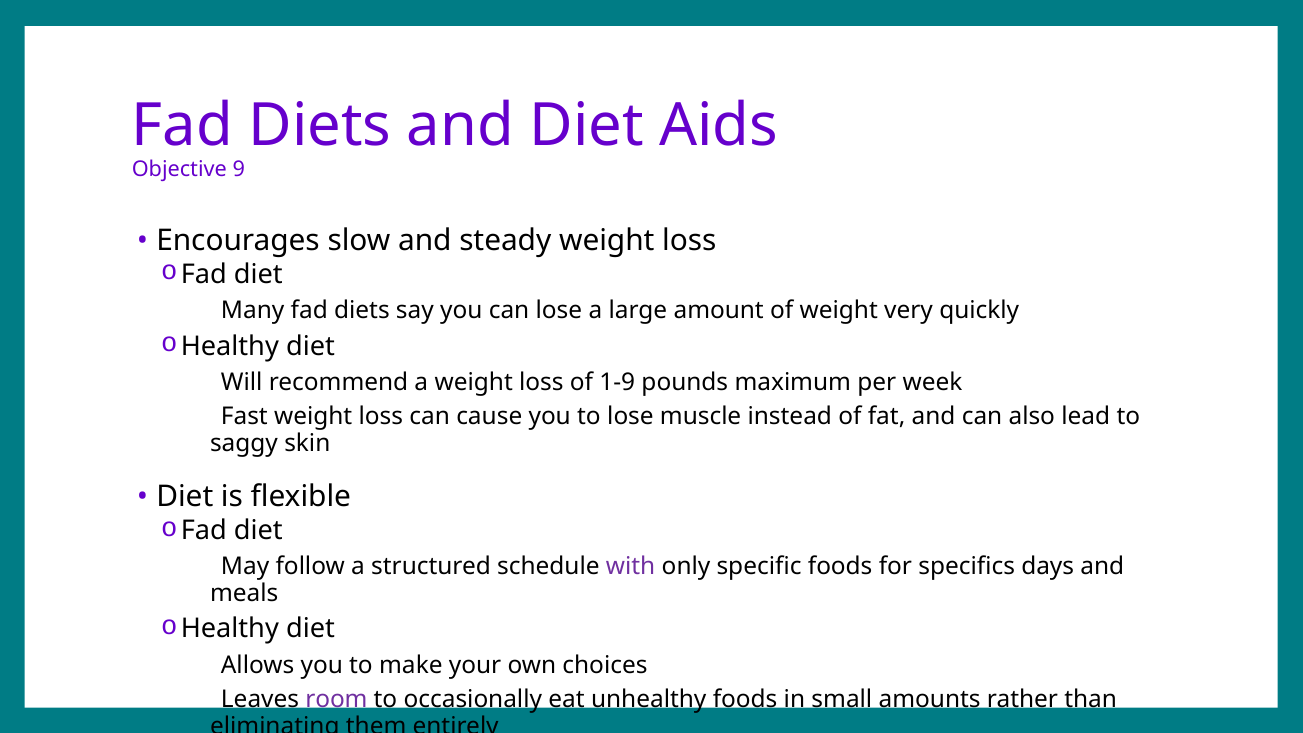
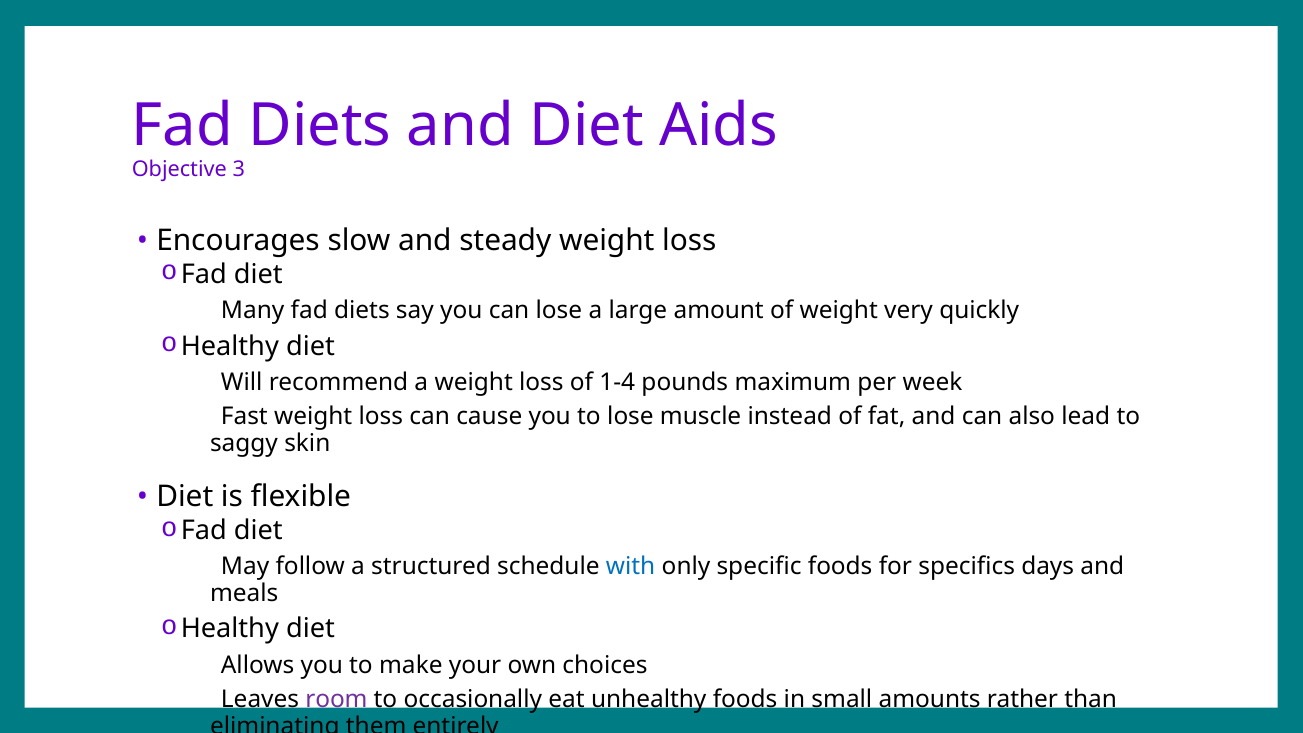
9: 9 -> 3
1-9: 1-9 -> 1-4
with colour: purple -> blue
